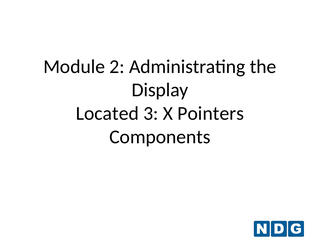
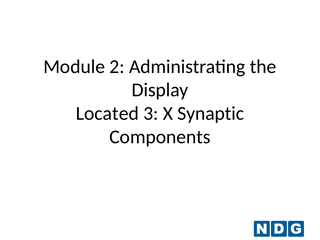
Pointers: Pointers -> Synaptic
